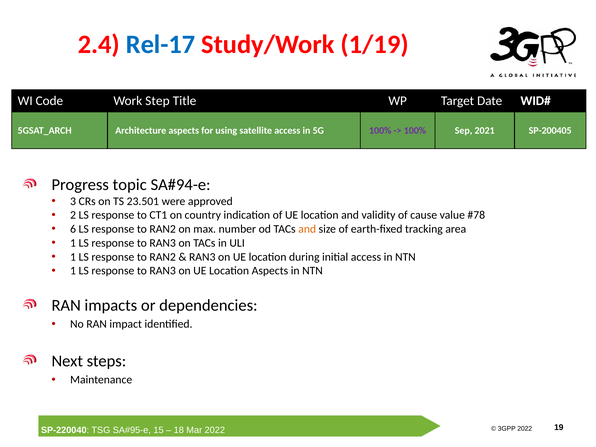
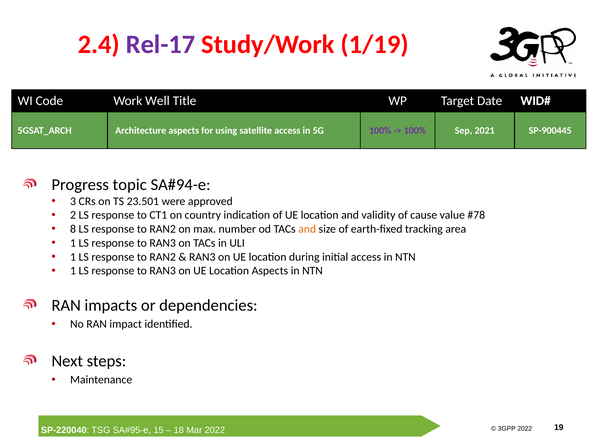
Rel-17 colour: blue -> purple
Step: Step -> Well
SP-200405: SP-200405 -> SP-900445
6: 6 -> 8
